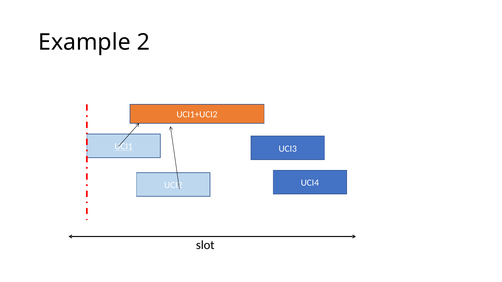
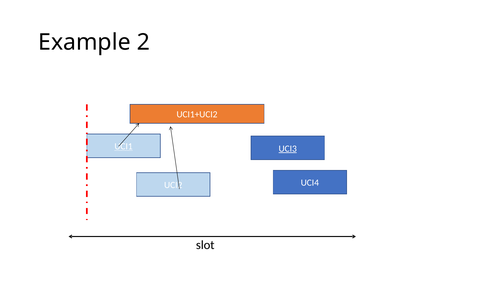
UCI3 underline: none -> present
